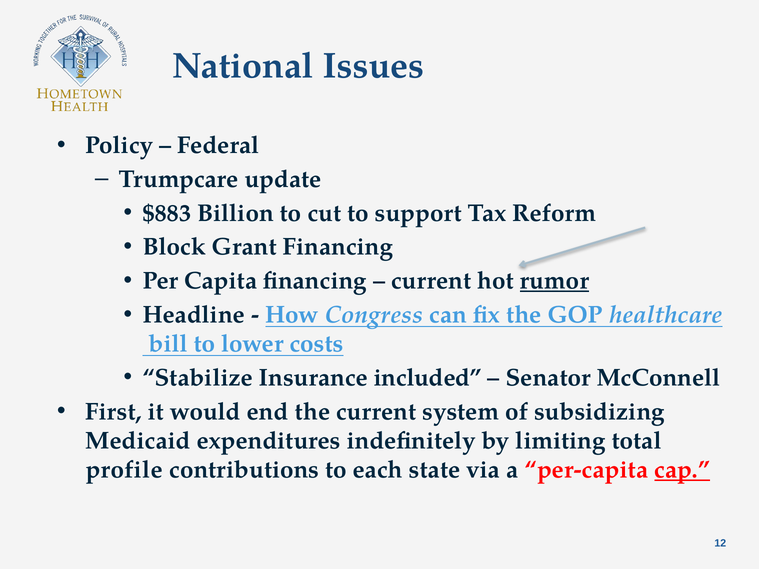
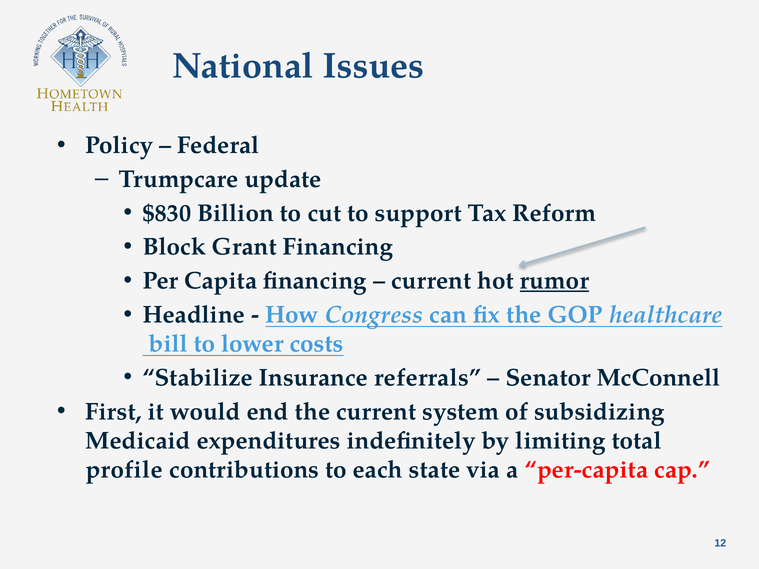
$883: $883 -> $830
included: included -> referrals
cap underline: present -> none
